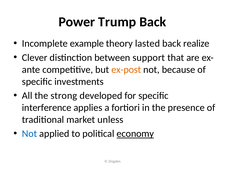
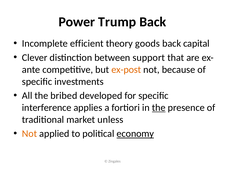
example: example -> efficient
lasted: lasted -> goods
realize: realize -> capital
strong: strong -> bribed
the at (159, 107) underline: none -> present
Not at (29, 133) colour: blue -> orange
